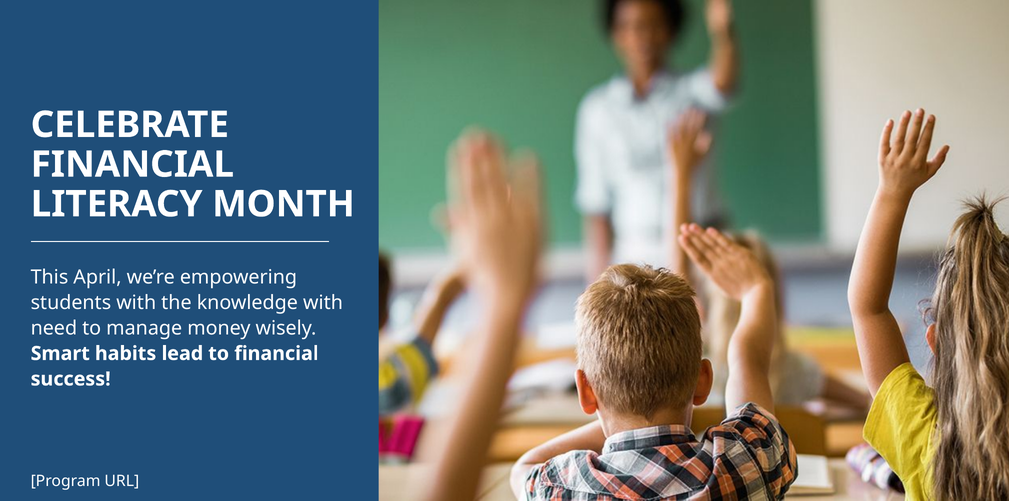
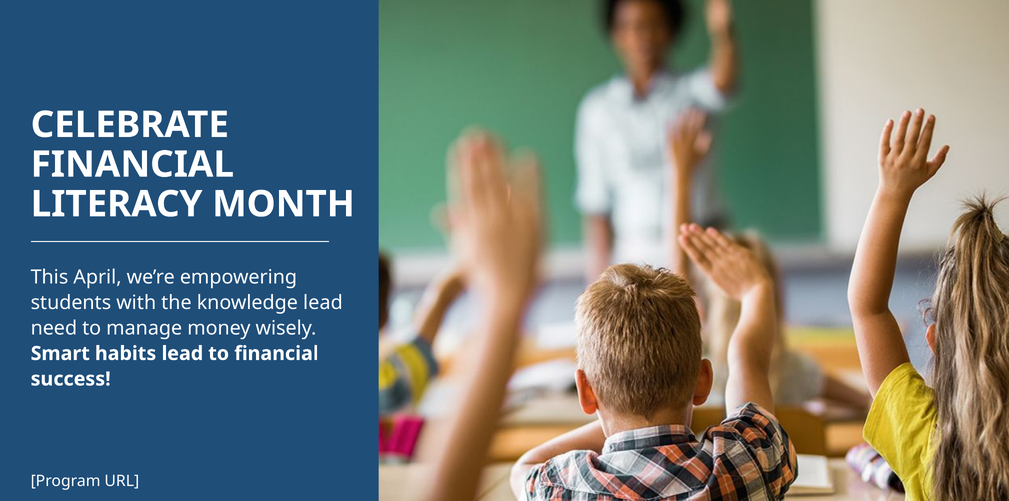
knowledge with: with -> lead
